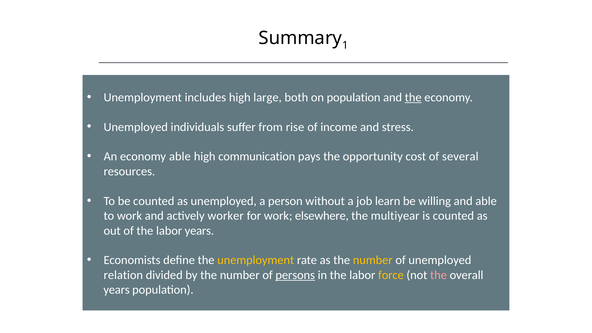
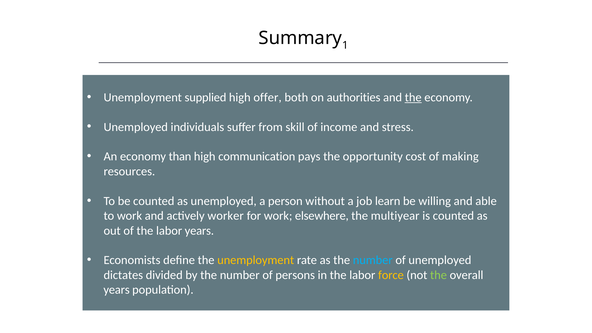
includes: includes -> supplied
large: large -> offer
on population: population -> authorities
rise: rise -> skill
economy able: able -> than
several: several -> making
number at (373, 260) colour: yellow -> light blue
relation: relation -> dictates
persons underline: present -> none
the at (439, 275) colour: pink -> light green
